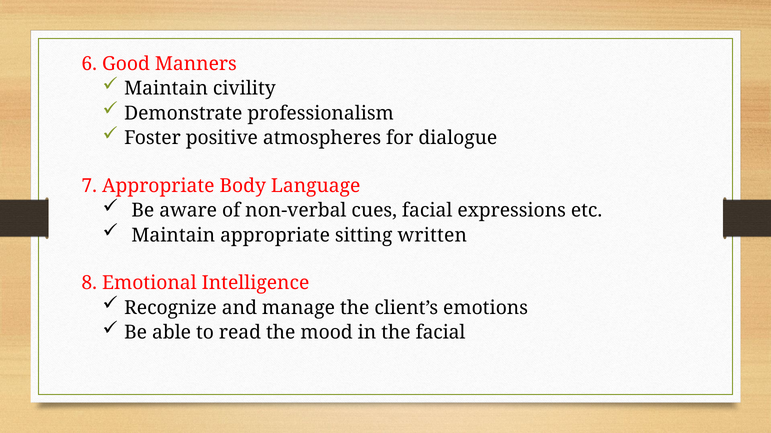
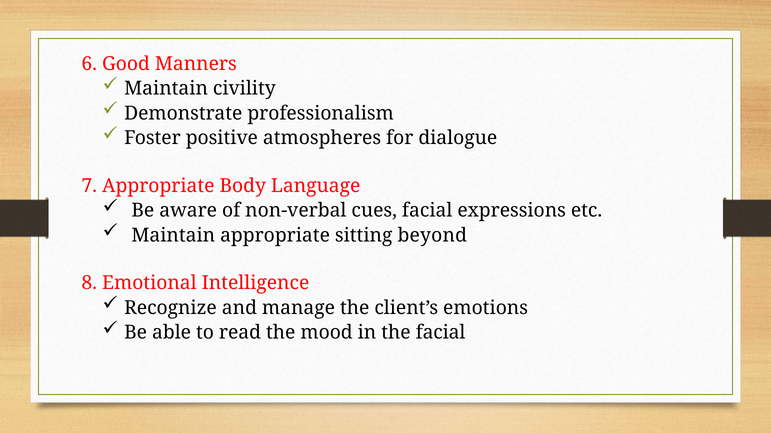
written: written -> beyond
